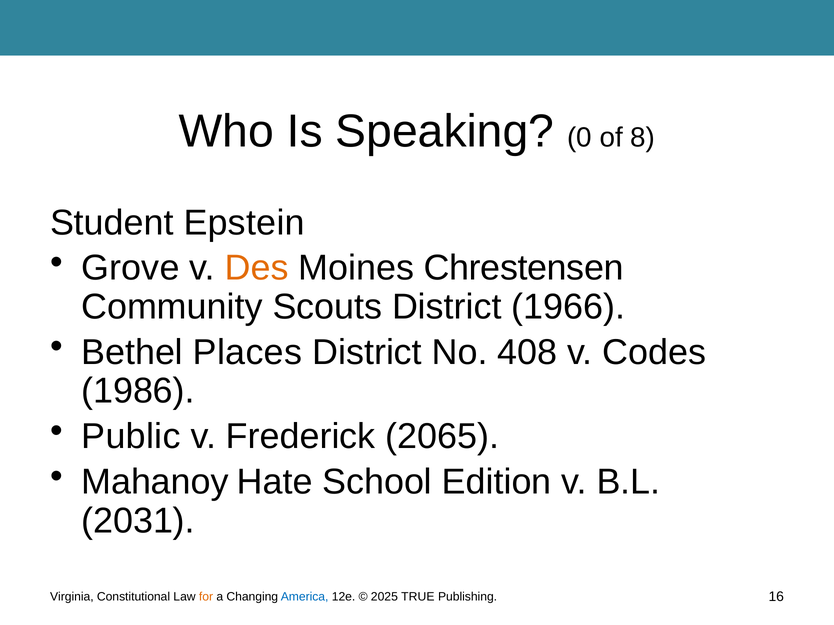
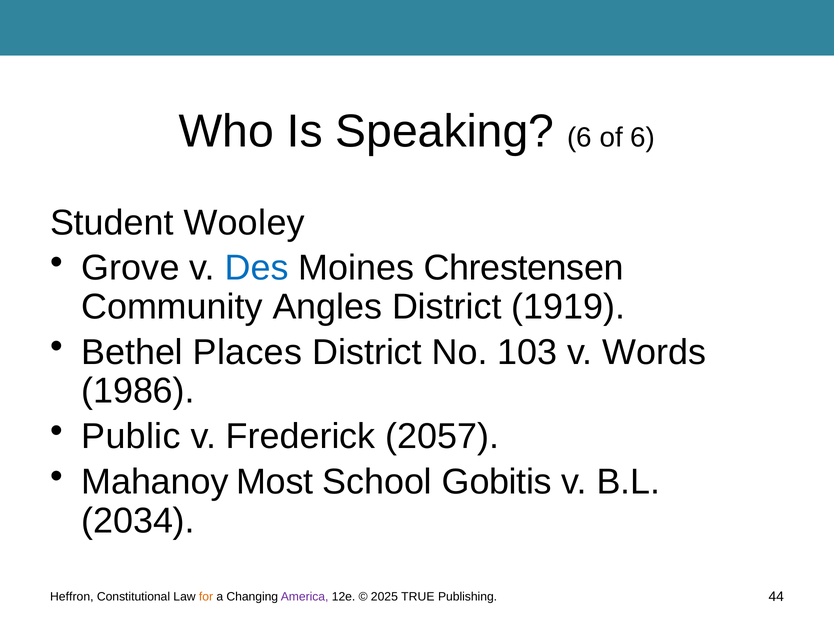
Speaking 0: 0 -> 6
of 8: 8 -> 6
Epstein: Epstein -> Wooley
Des colour: orange -> blue
Scouts: Scouts -> Angles
1966: 1966 -> 1919
408: 408 -> 103
Codes: Codes -> Words
2065: 2065 -> 2057
Hate: Hate -> Most
Edition: Edition -> Gobitis
2031: 2031 -> 2034
Virginia: Virginia -> Heffron
America colour: blue -> purple
16: 16 -> 44
